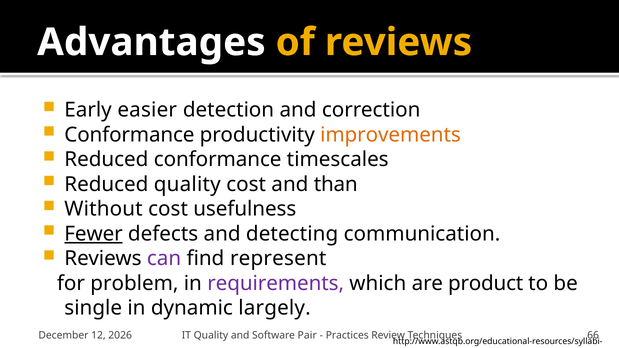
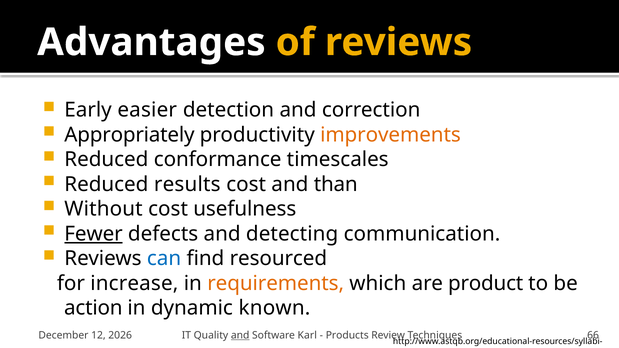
Conformance at (129, 135): Conformance -> Appropriately
Reduced quality: quality -> results
can colour: purple -> blue
represent: represent -> resourced
problem: problem -> increase
requirements colour: purple -> orange
single: single -> action
largely: largely -> known
and at (240, 336) underline: none -> present
Pair: Pair -> Karl
Practices: Practices -> Products
